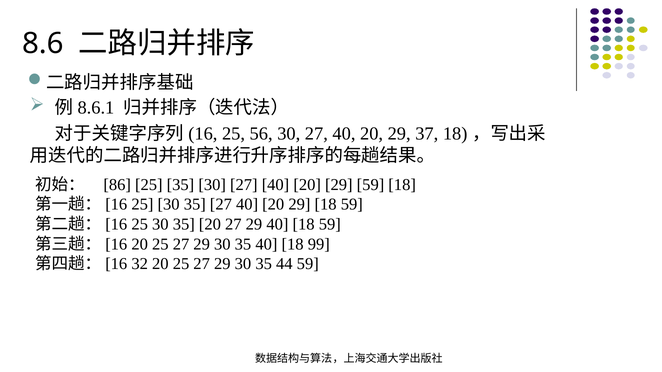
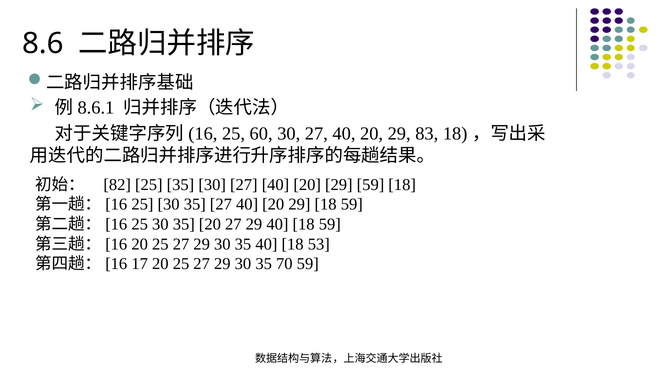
56: 56 -> 60
37: 37 -> 83
86: 86 -> 82
99: 99 -> 53
32: 32 -> 17
44: 44 -> 70
